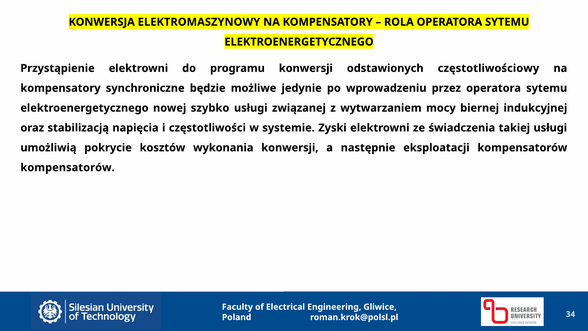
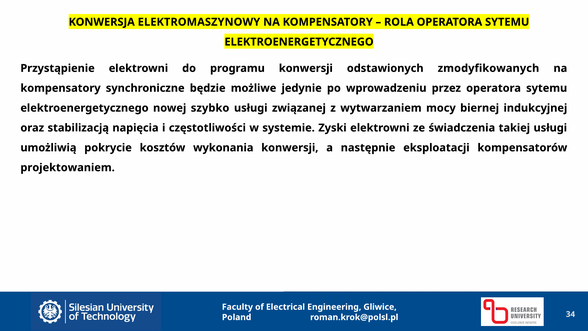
częstotliwościowy: częstotliwościowy -> zmodyfikowanych
kompensatorów at (68, 167): kompensatorów -> projektowaniem
